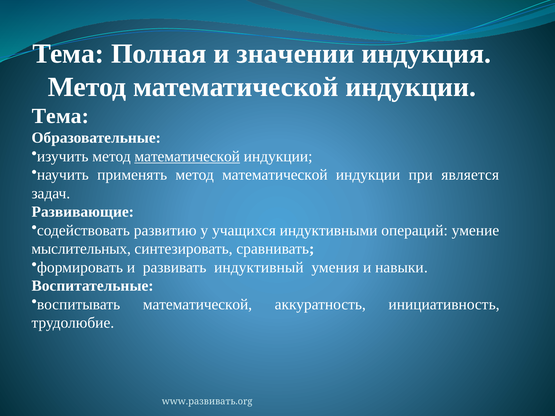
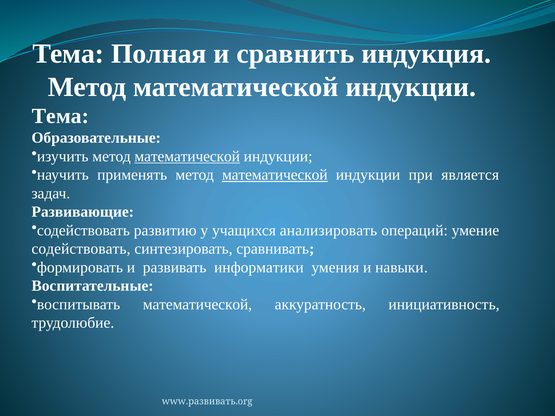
значении: значении -> сравнить
математической at (275, 175) underline: none -> present
индуктивными: индуктивными -> анализировать
мыслительных at (81, 249): мыслительных -> содействовать
индуктивный: индуктивный -> информатики
